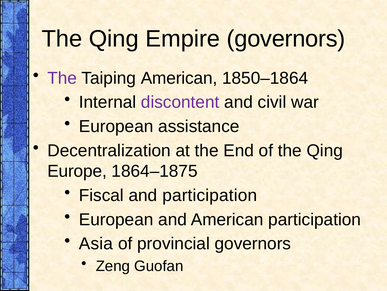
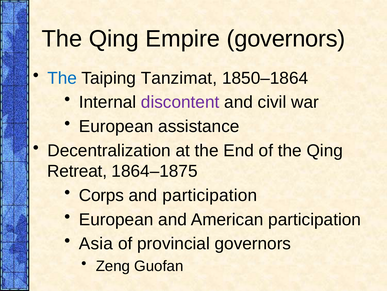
The at (62, 78) colour: purple -> blue
Taiping American: American -> Tanzimat
Europe: Europe -> Retreat
Fiscal: Fiscal -> Corps
